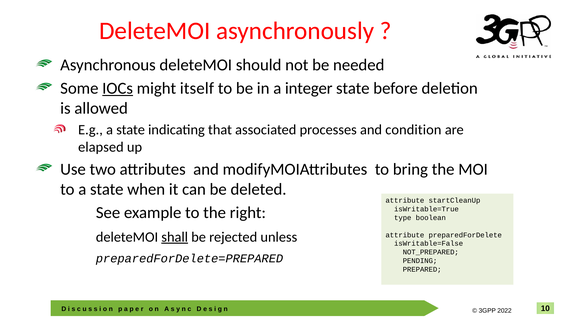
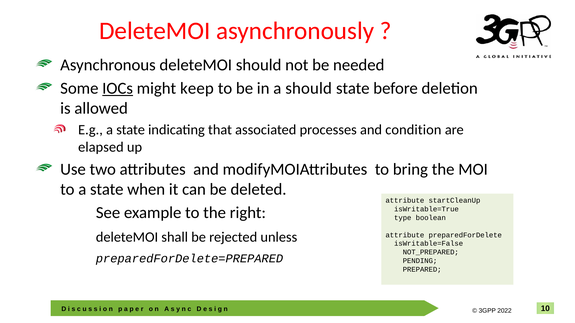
itself: itself -> keep
a integer: integer -> should
shall underline: present -> none
